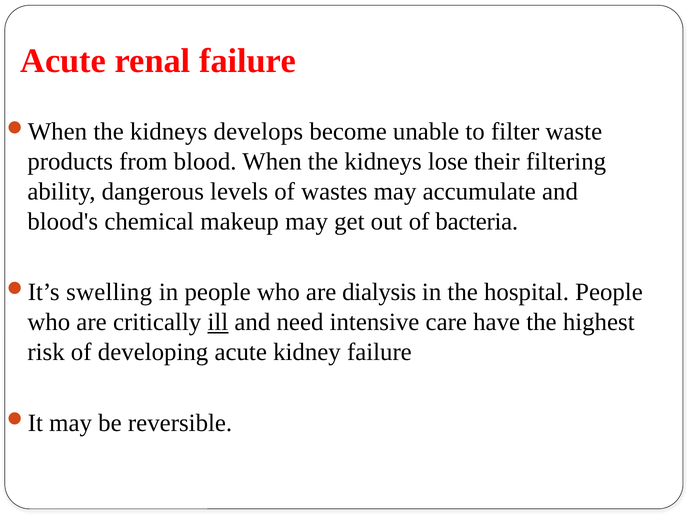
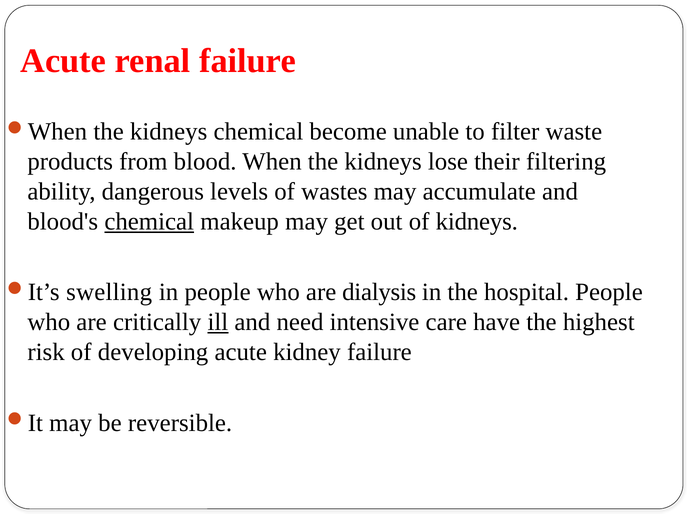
kidneys develops: develops -> chemical
chemical at (149, 221) underline: none -> present
of bacteria: bacteria -> kidneys
